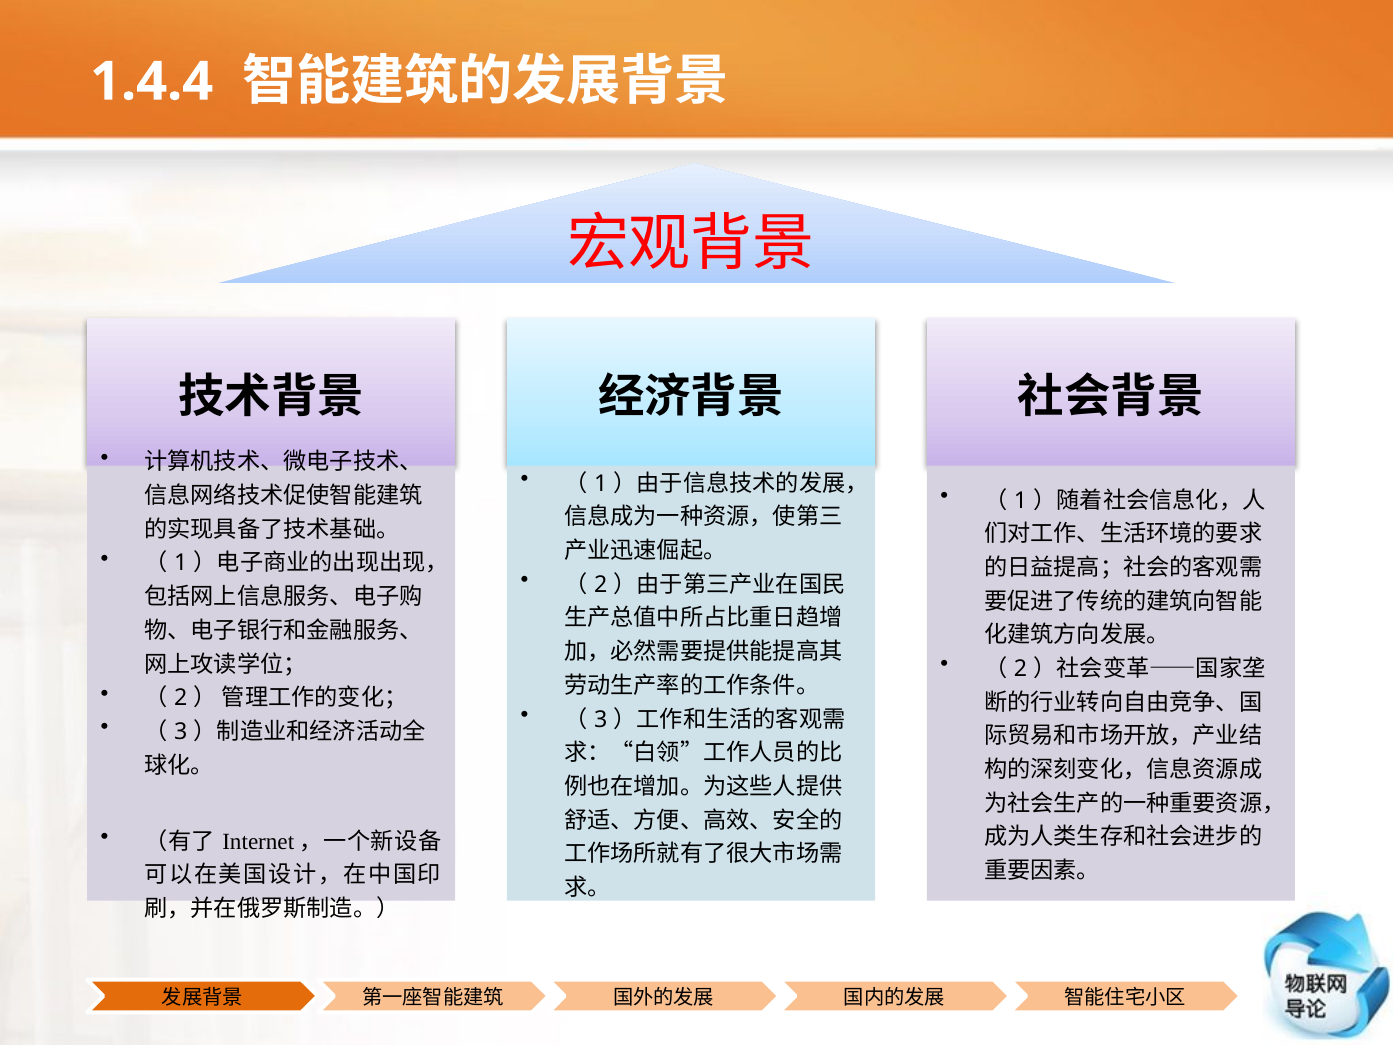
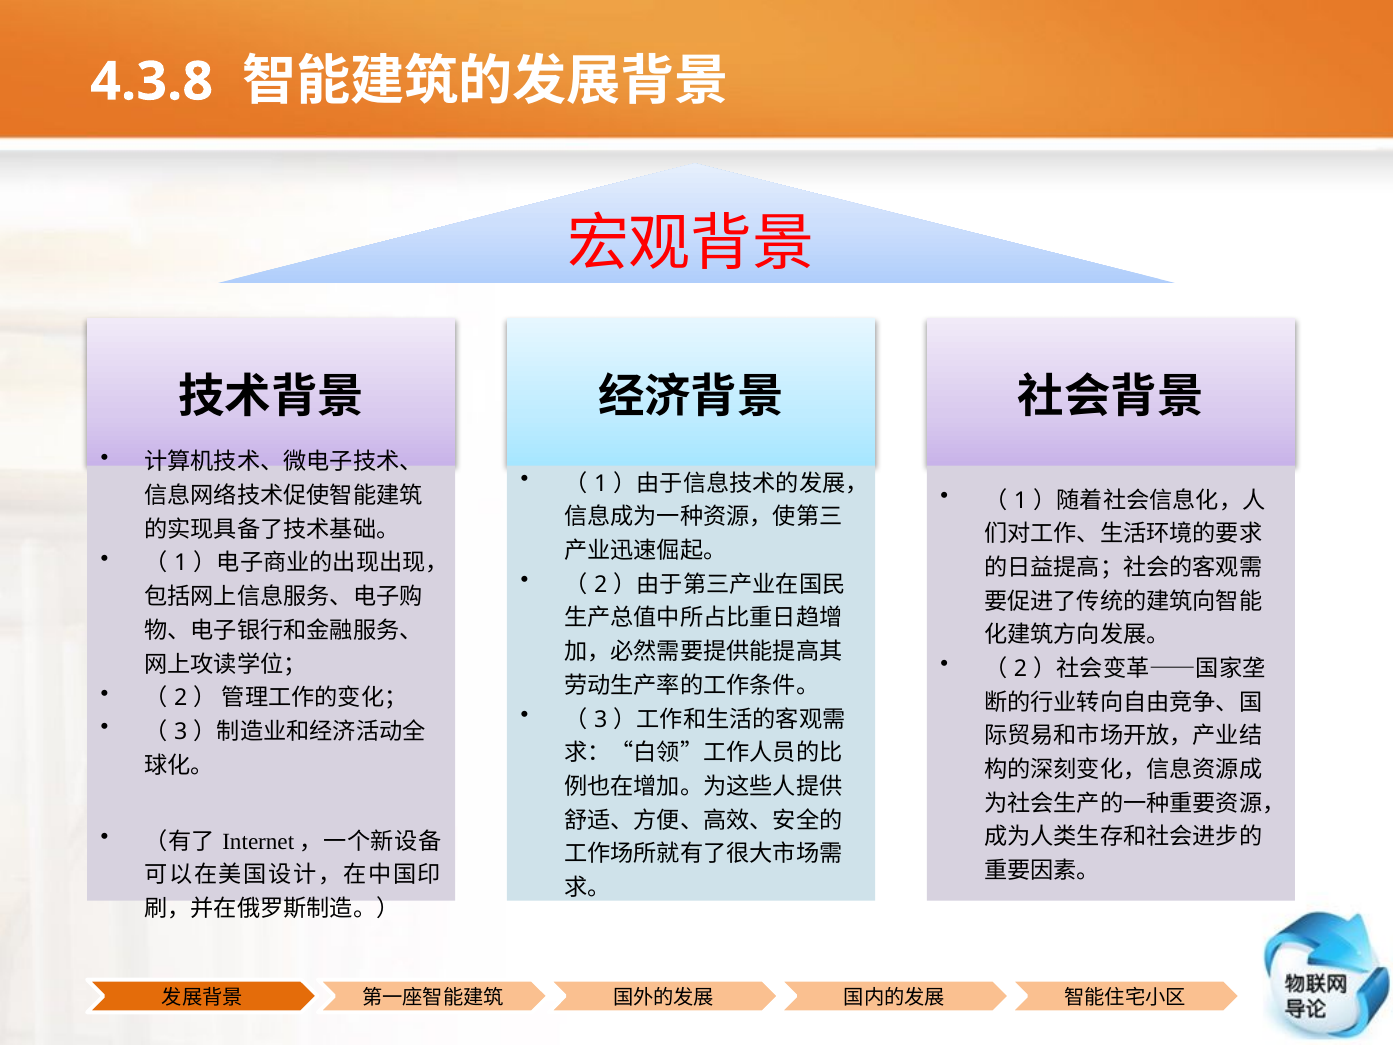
1.4.4: 1.4.4 -> 4.3.8
